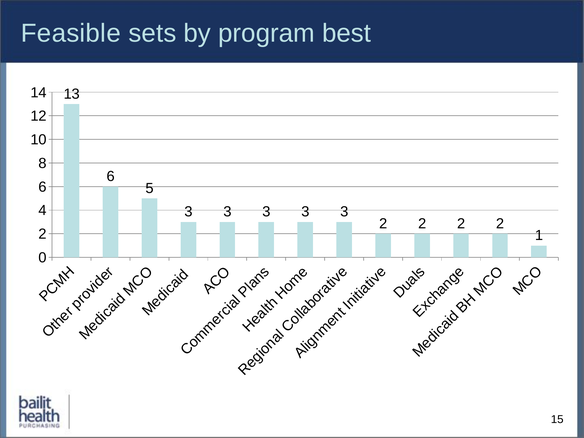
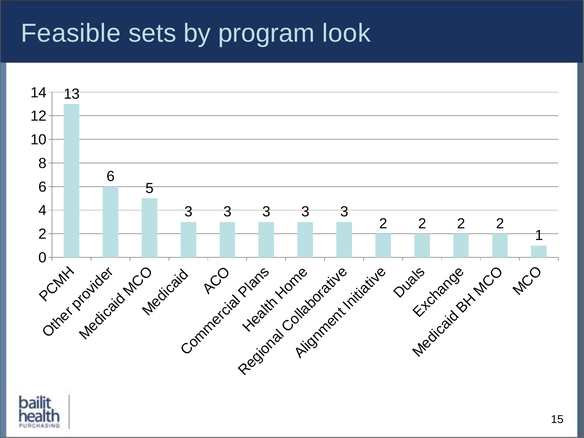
best: best -> look
